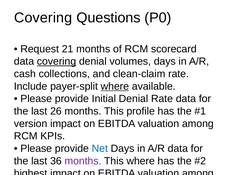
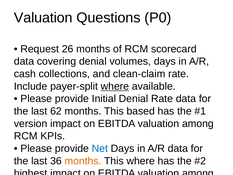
Covering at (43, 18): Covering -> Valuation
21: 21 -> 26
covering at (57, 61) underline: present -> none
26: 26 -> 62
profile: profile -> based
months at (83, 161) colour: purple -> orange
